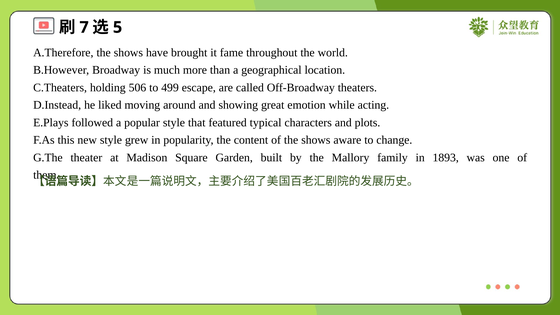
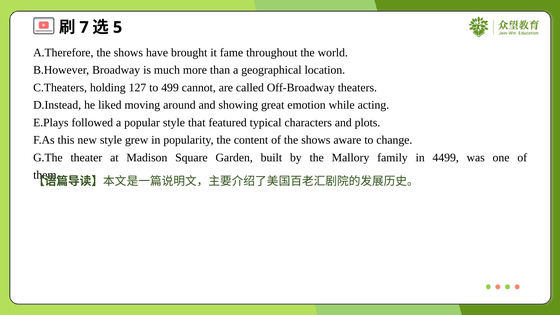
506: 506 -> 127
escape: escape -> cannot
1893: 1893 -> 4499
